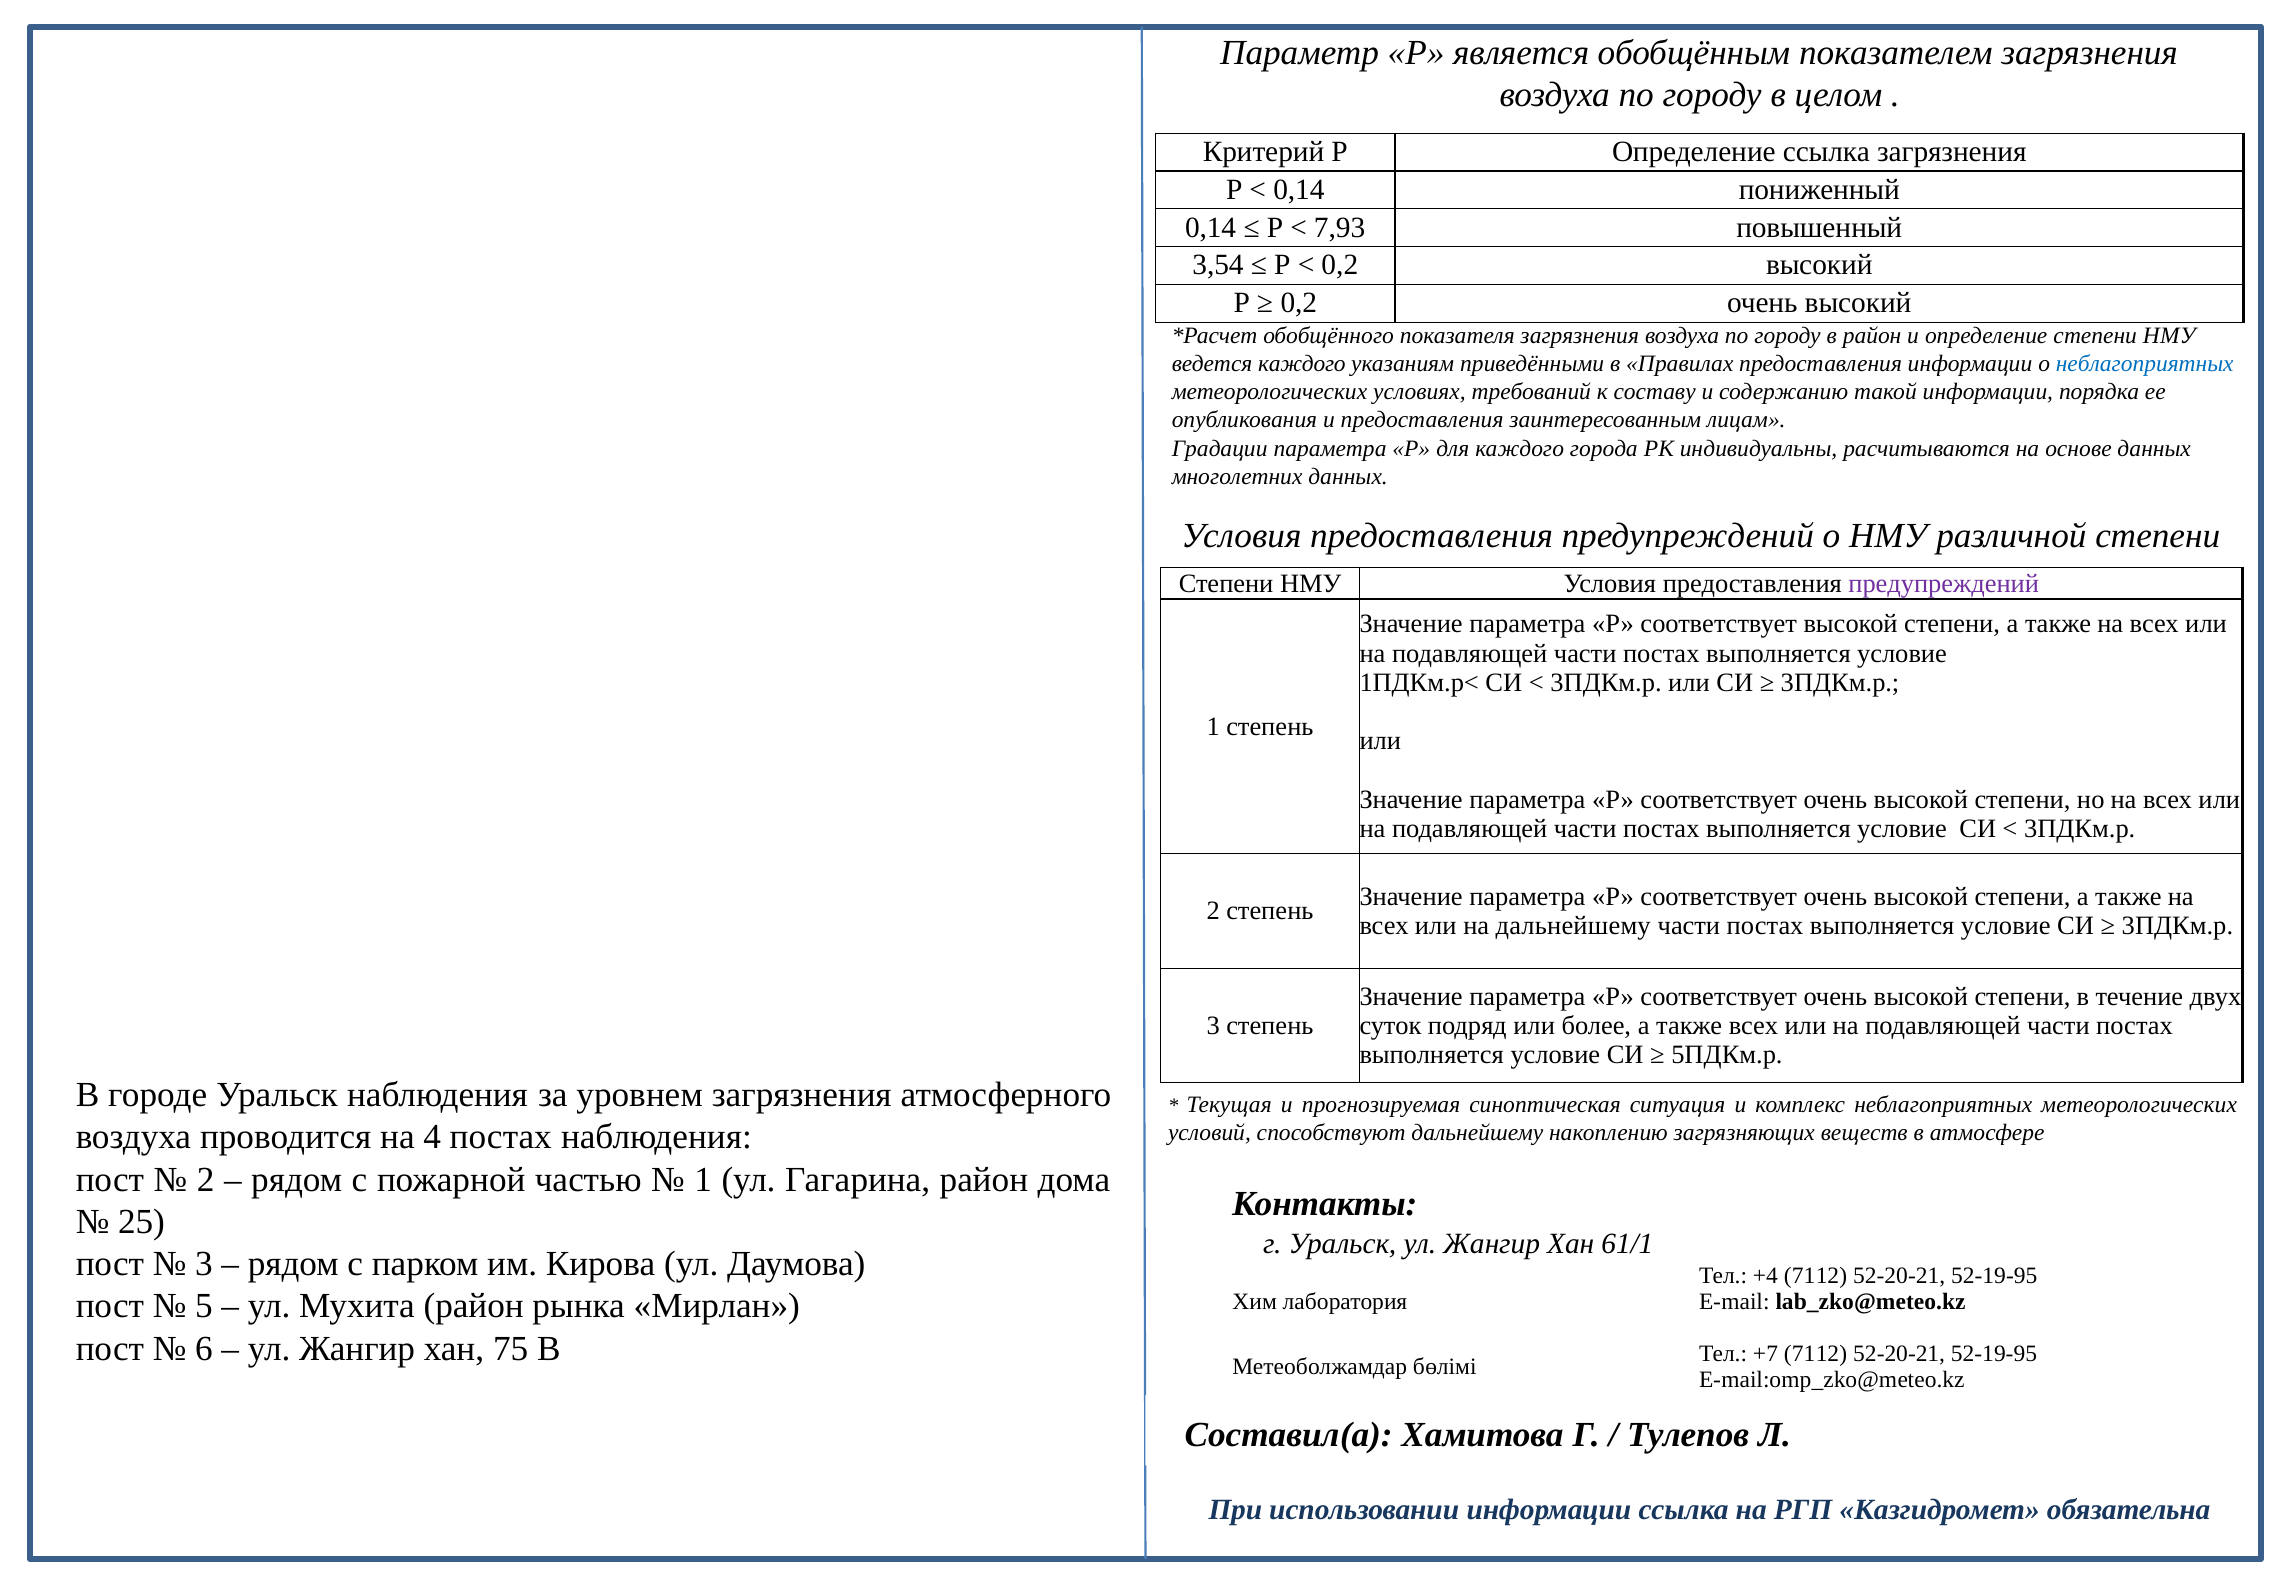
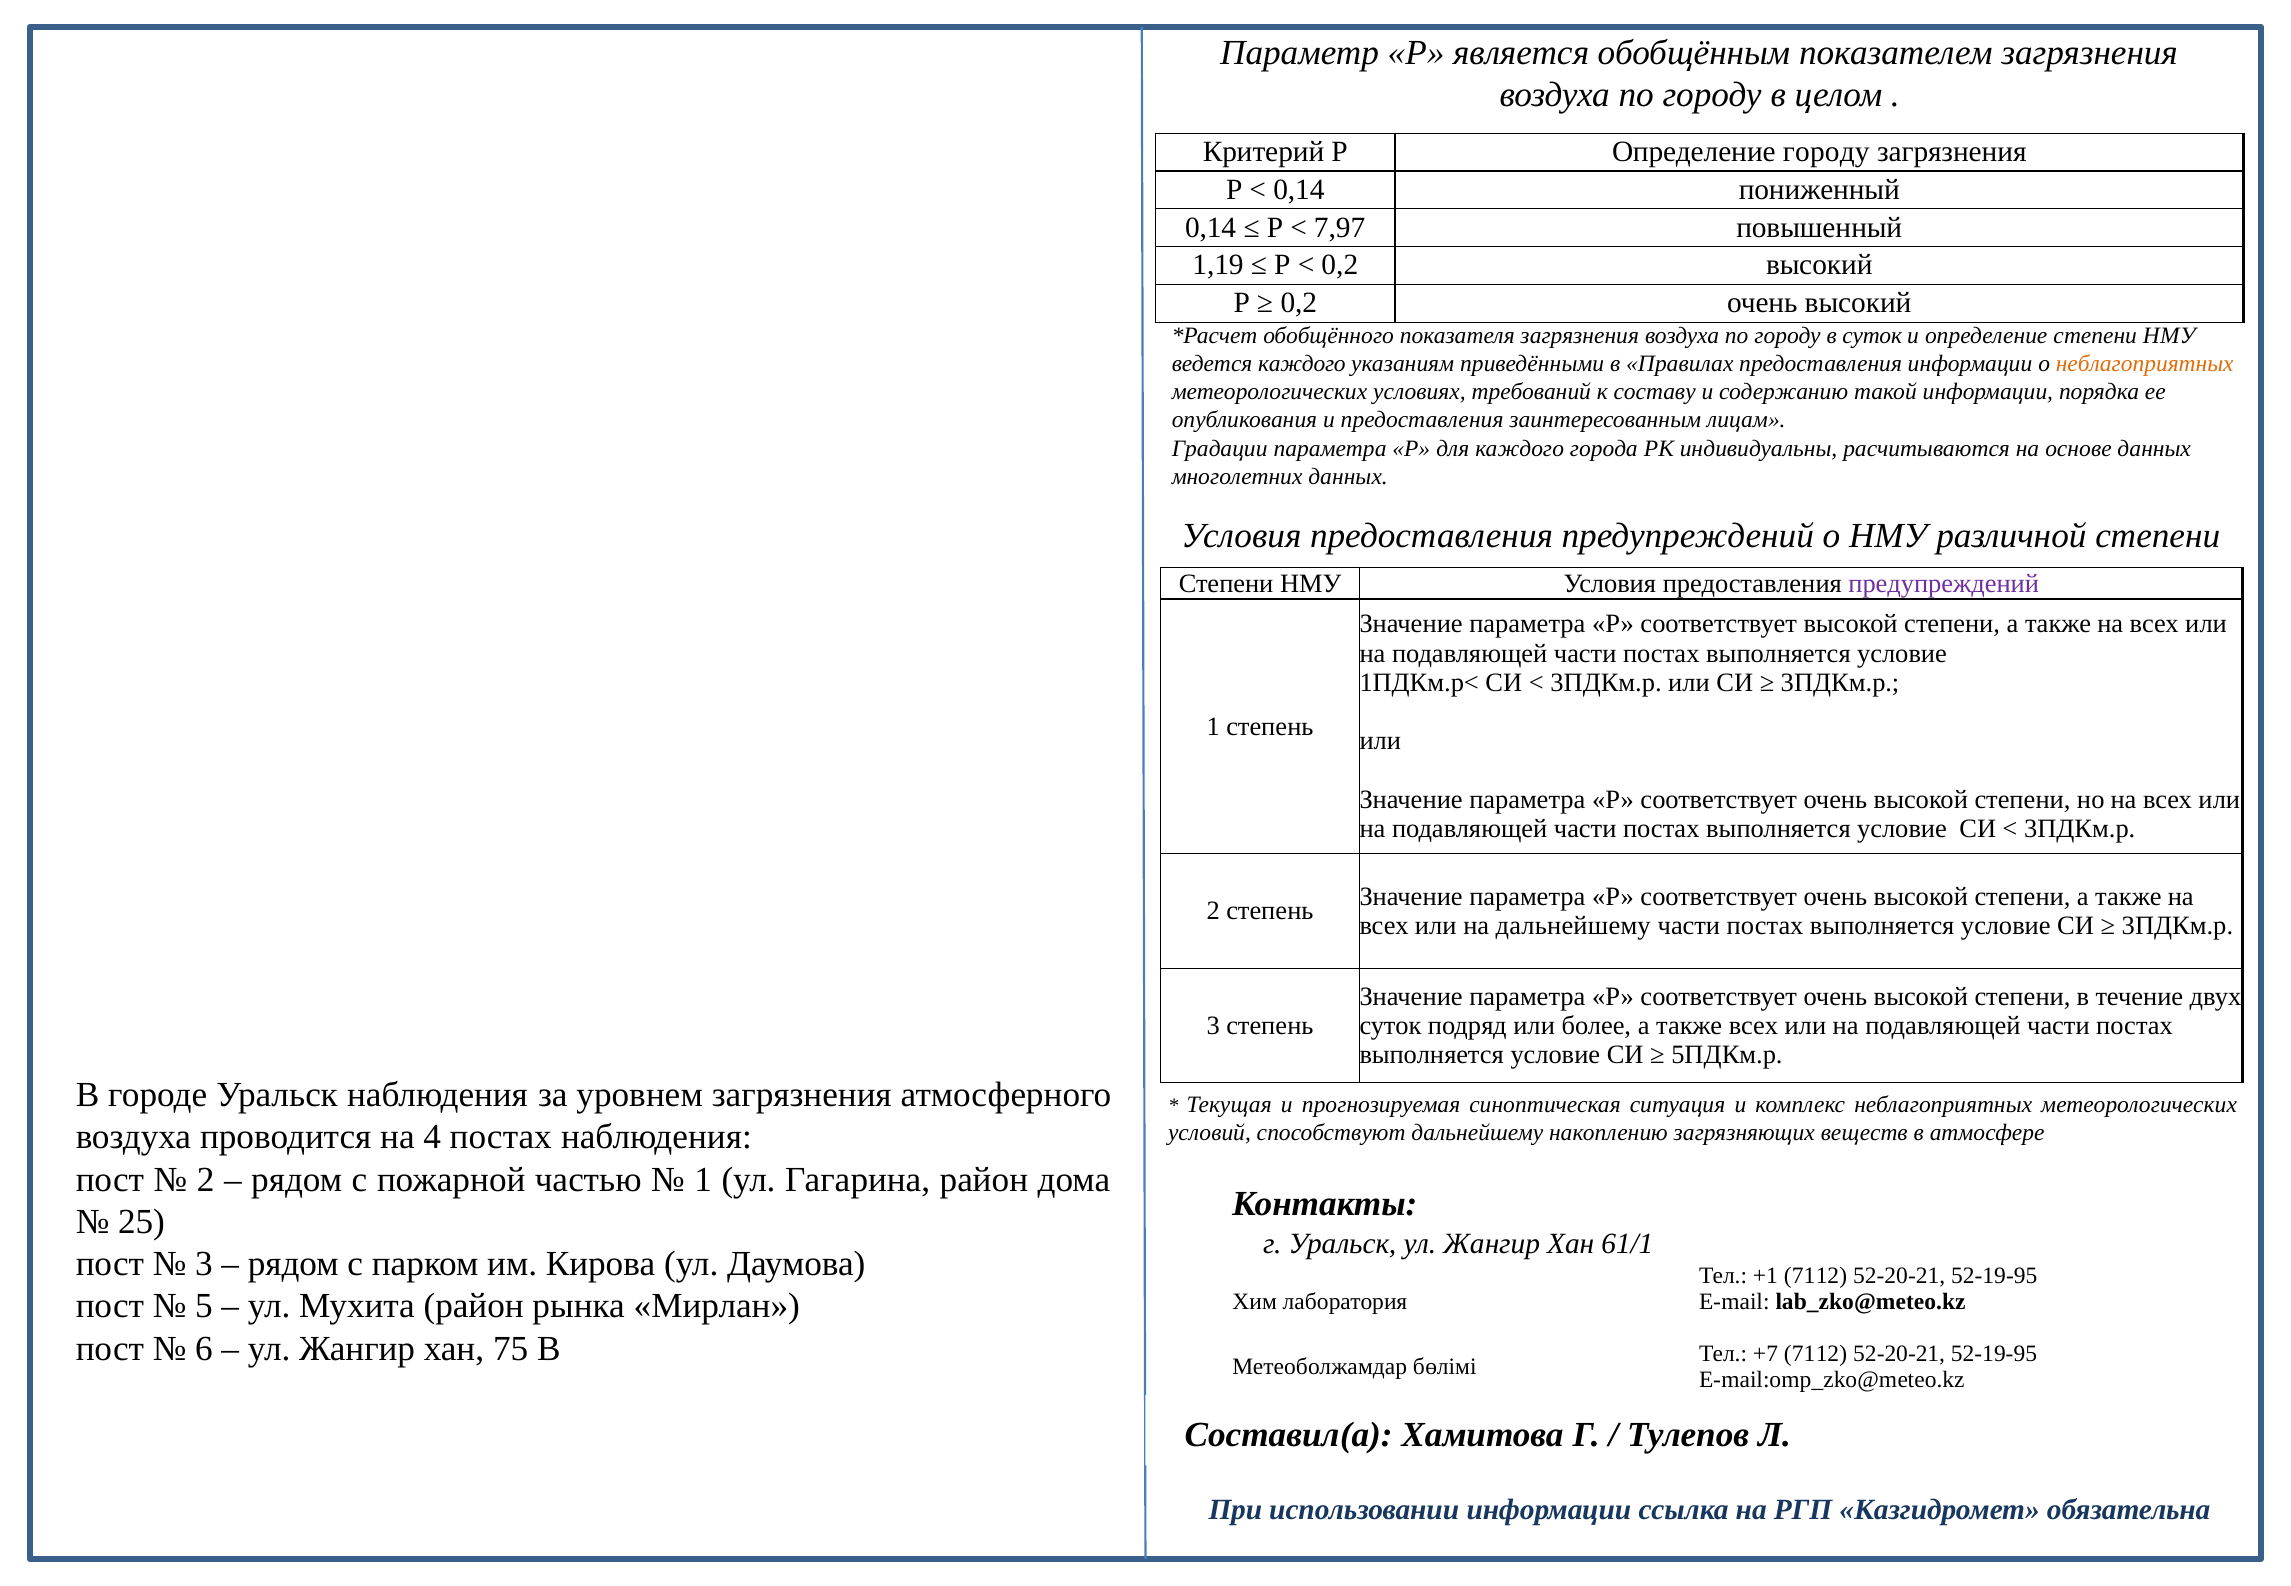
Определение ссылка: ссылка -> городу
7,93: 7,93 -> 7,97
3,54: 3,54 -> 1,19
в район: район -> суток
неблагоприятных at (2145, 364) colour: blue -> orange
+4: +4 -> +1
